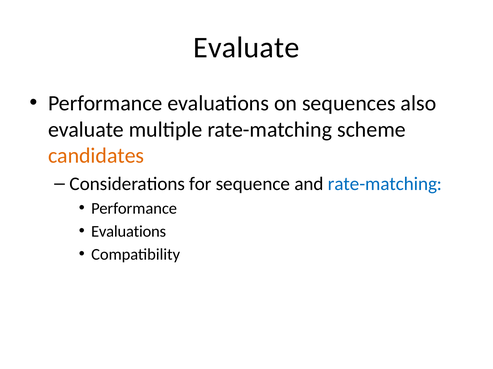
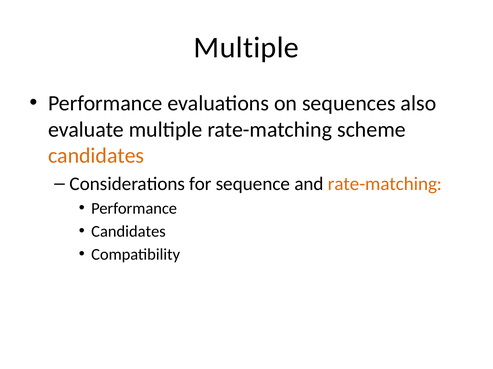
Evaluate at (246, 48): Evaluate -> Multiple
rate-matching at (385, 184) colour: blue -> orange
Evaluations at (129, 232): Evaluations -> Candidates
